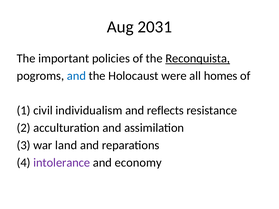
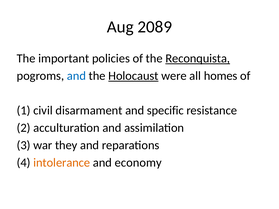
2031: 2031 -> 2089
Holocaust underline: none -> present
individualism: individualism -> disarmament
reflects: reflects -> specific
land: land -> they
intolerance colour: purple -> orange
